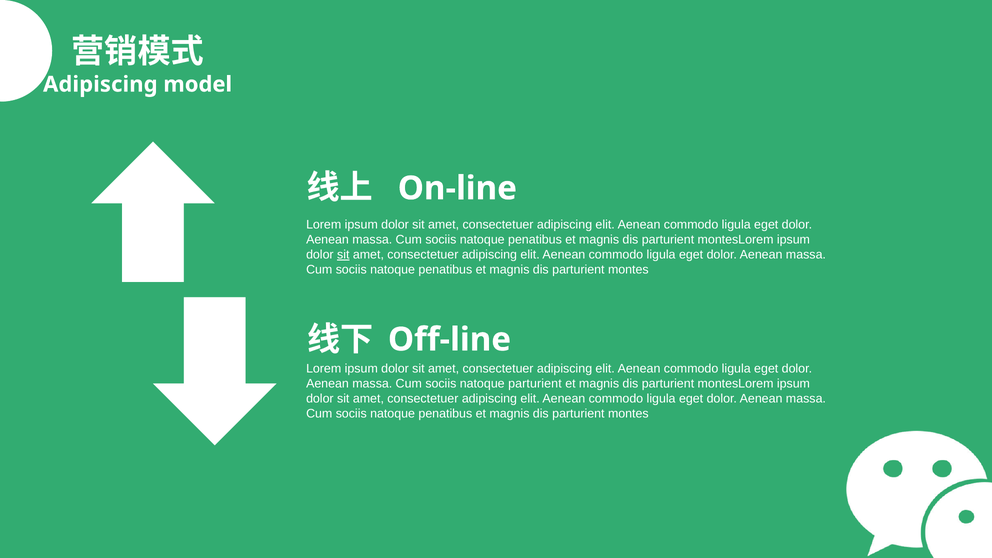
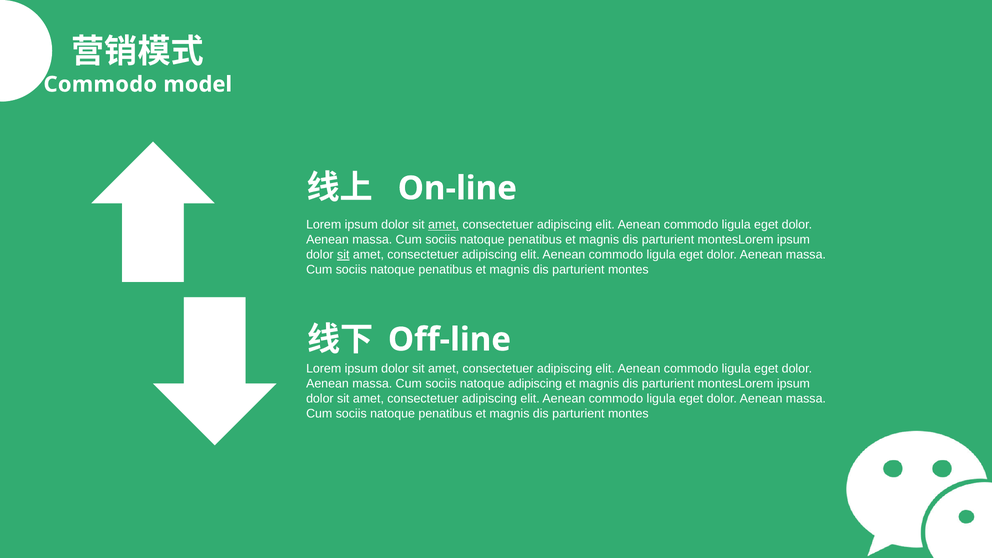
Adipiscing at (100, 84): Adipiscing -> Commodo
amet at (444, 225) underline: none -> present
natoque parturient: parturient -> adipiscing
